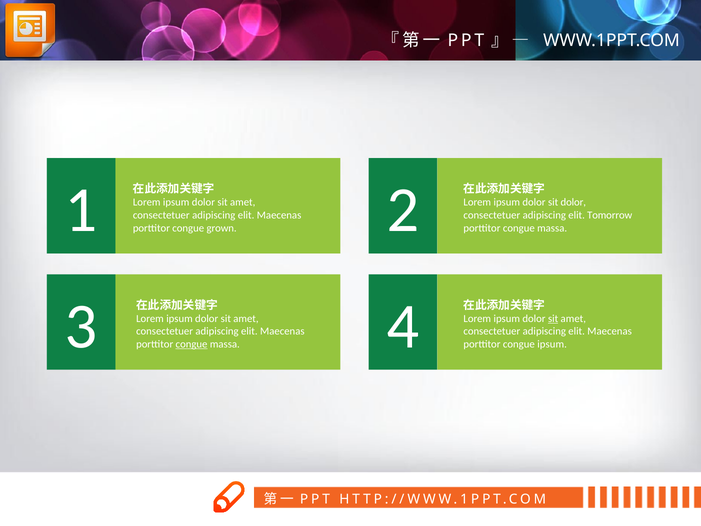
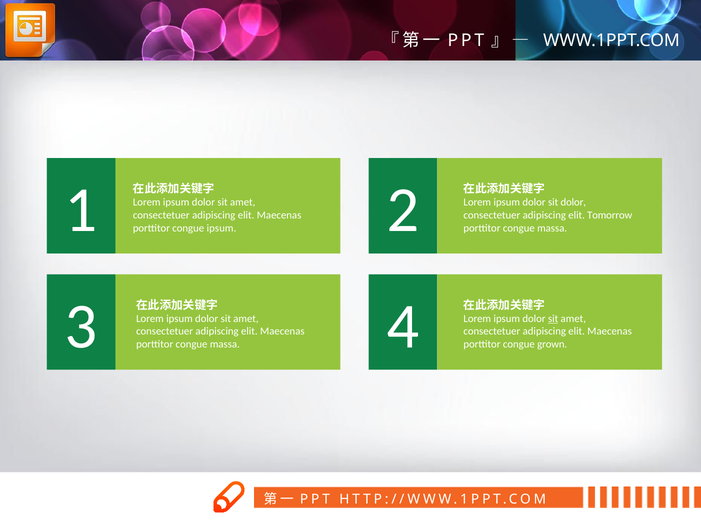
congue grown: grown -> ipsum
congue at (192, 344) underline: present -> none
congue ipsum: ipsum -> grown
